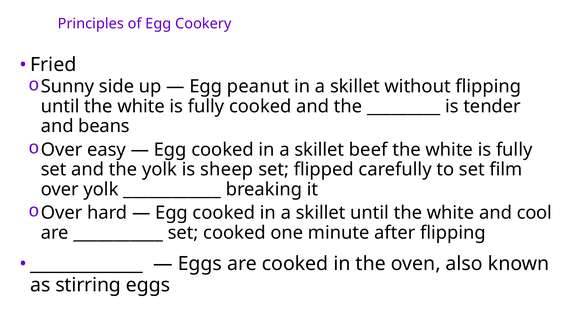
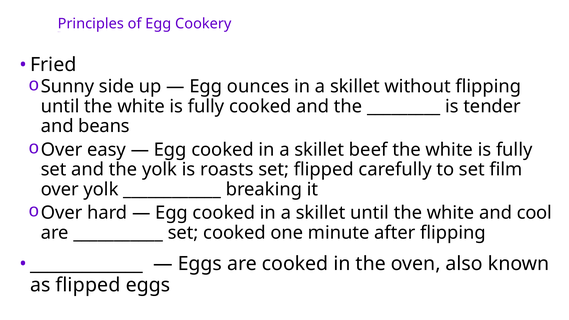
peanut: peanut -> ounces
sheep: sheep -> roasts
as stirring: stirring -> flipped
